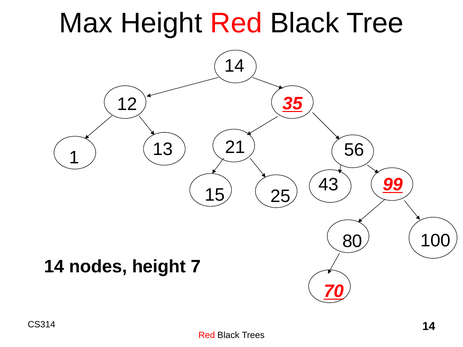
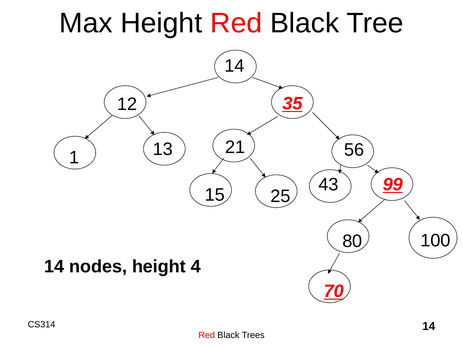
7: 7 -> 4
